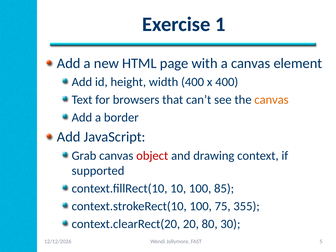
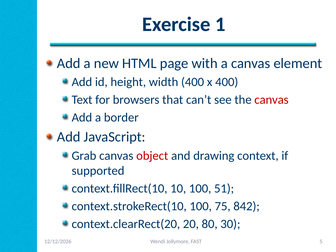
canvas at (271, 100) colour: orange -> red
85: 85 -> 51
355: 355 -> 842
